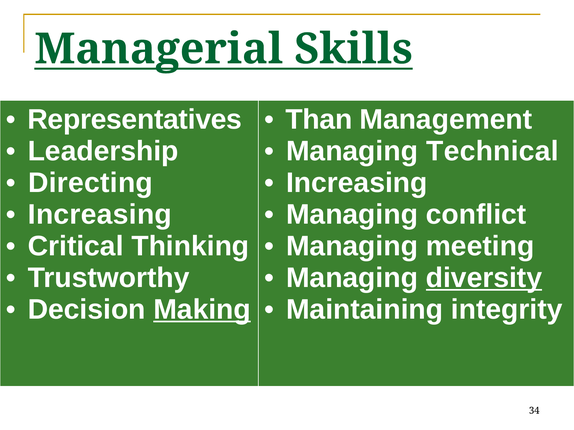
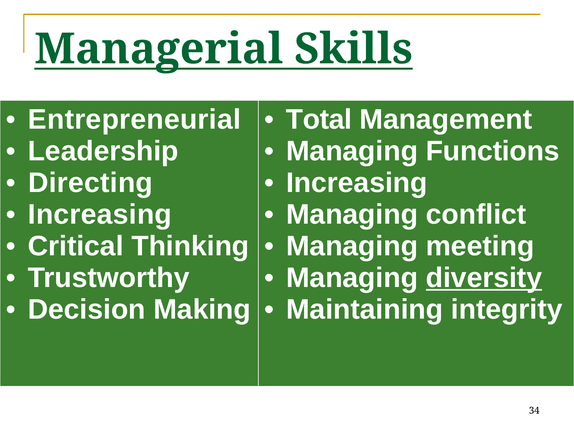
Representatives: Representatives -> Entrepreneurial
Than: Than -> Total
Technical: Technical -> Functions
Making underline: present -> none
